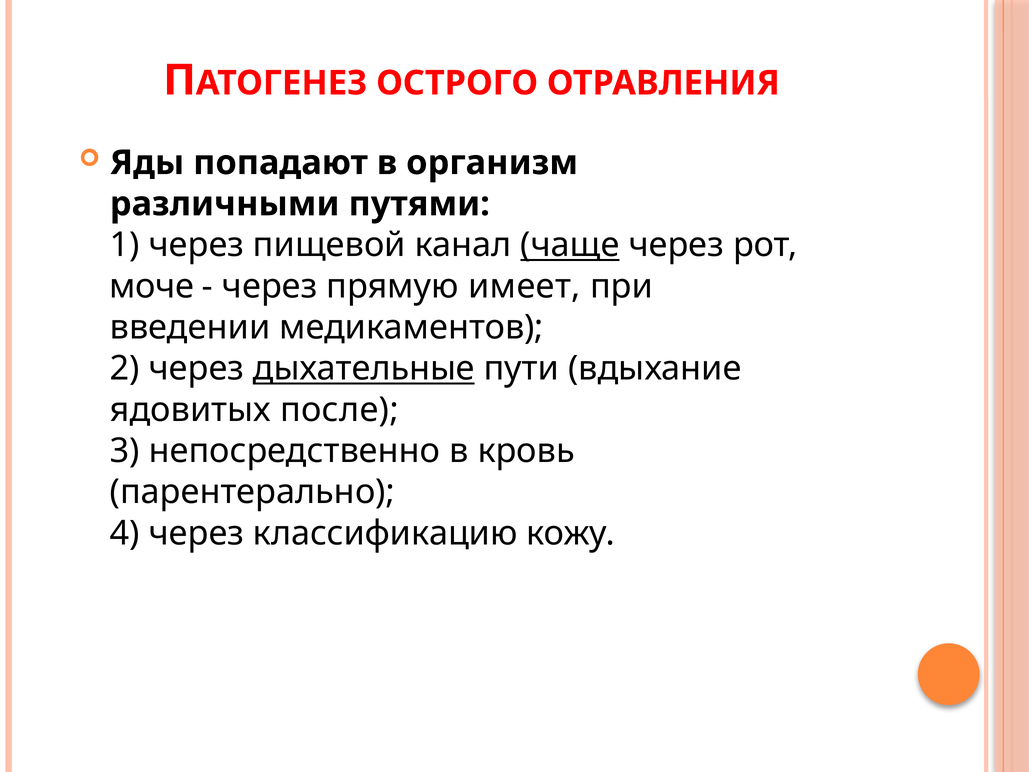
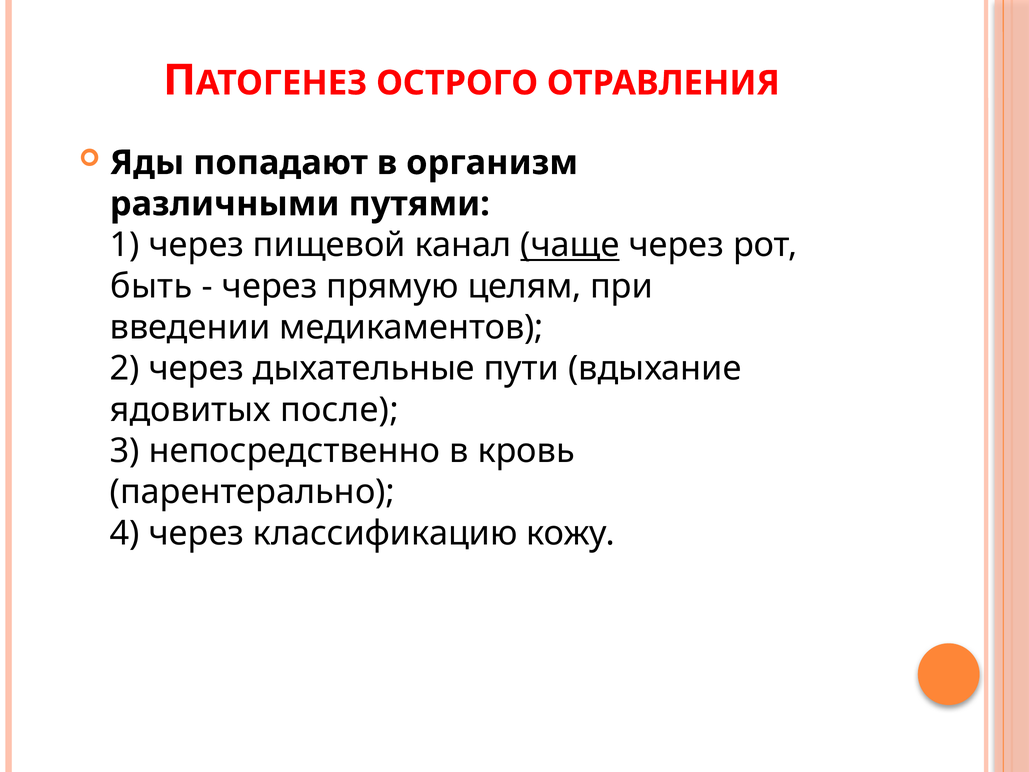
моче: моче -> быть
имеет: имеет -> целям
дыхательные underline: present -> none
